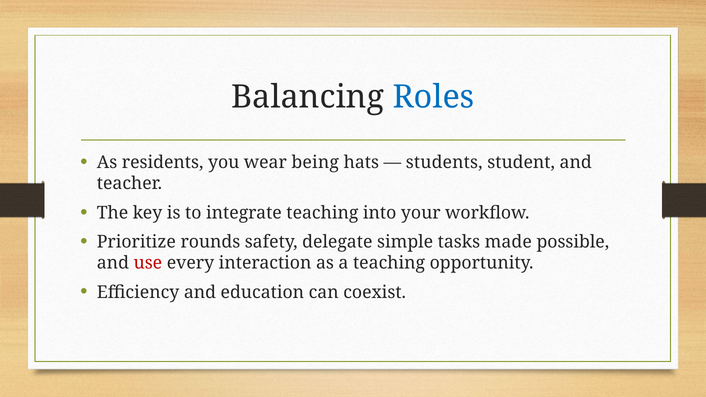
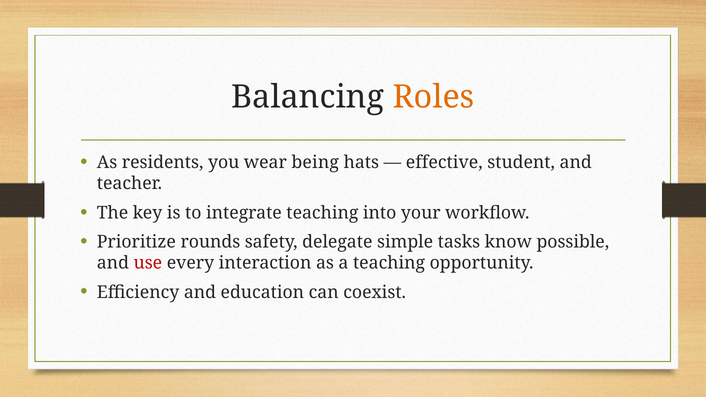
Roles colour: blue -> orange
students: students -> effective
made: made -> know
